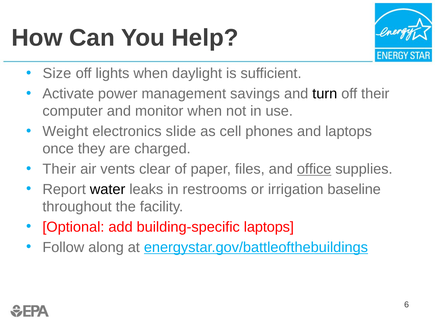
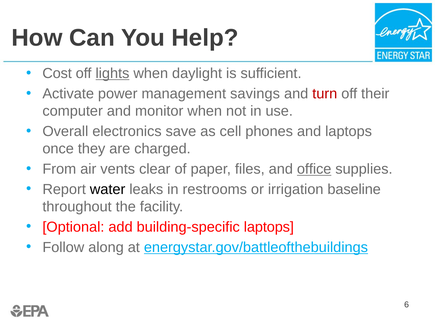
Size: Size -> Cost
lights underline: none -> present
turn colour: black -> red
Weight: Weight -> Overall
slide: slide -> save
Their at (59, 169): Their -> From
